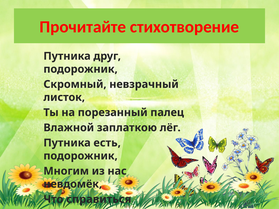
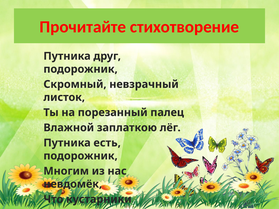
справиться: справиться -> кустарники
